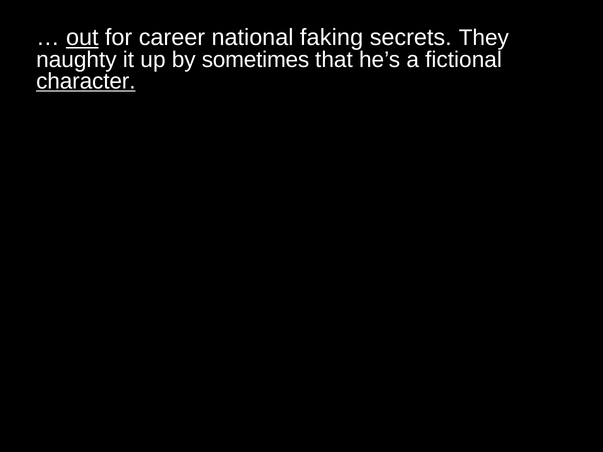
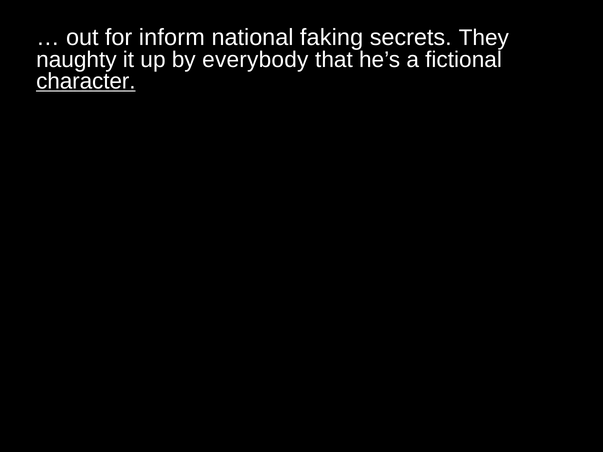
out underline: present -> none
career: career -> inform
sometimes: sometimes -> everybody
